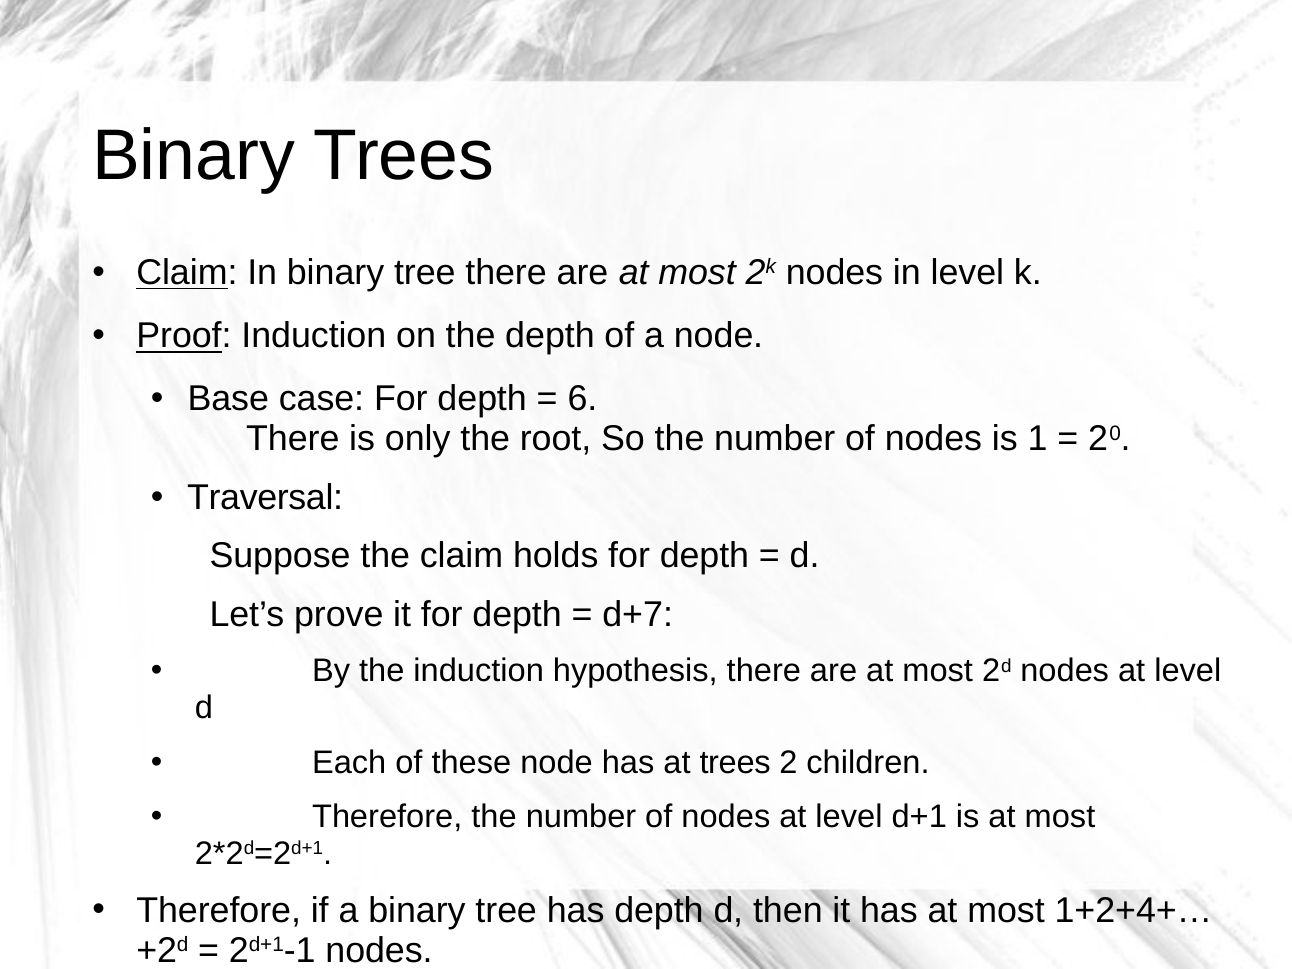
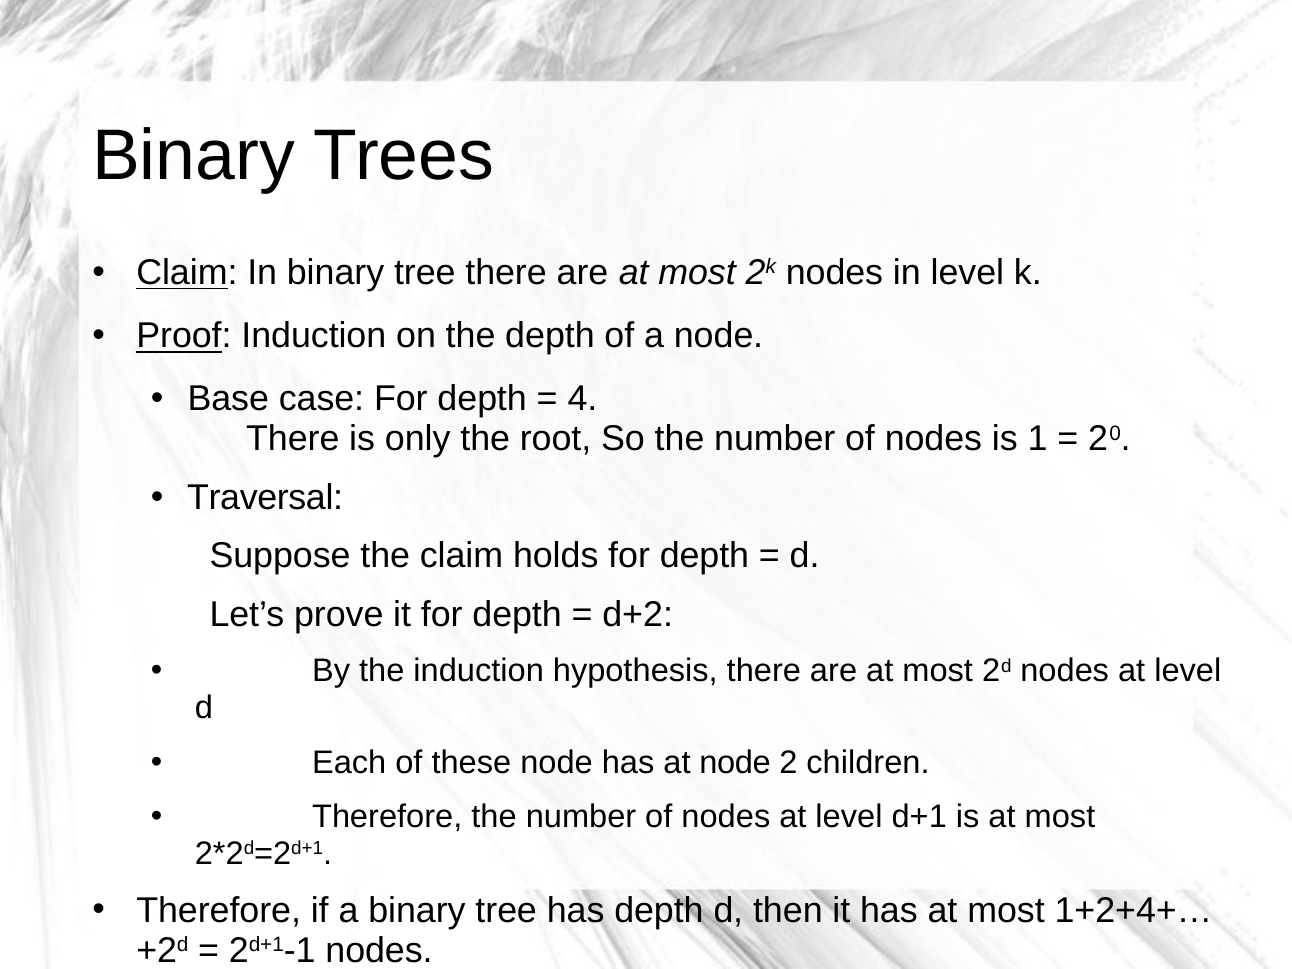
6: 6 -> 4
d+7: d+7 -> d+2
at trees: trees -> node
